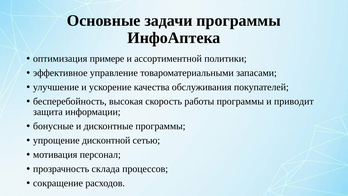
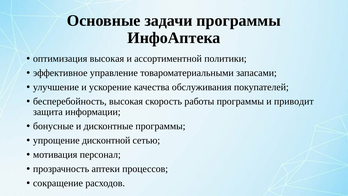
оптимизация примере: примере -> высокая
склада: склада -> аптеки
